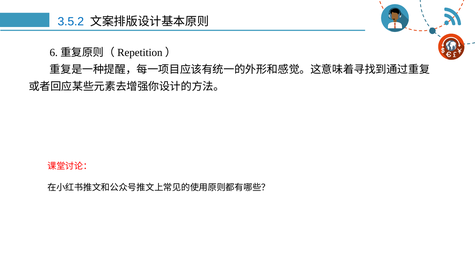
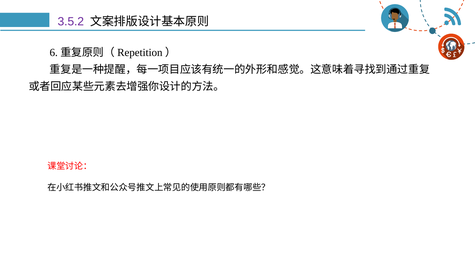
3.5.2 colour: blue -> purple
